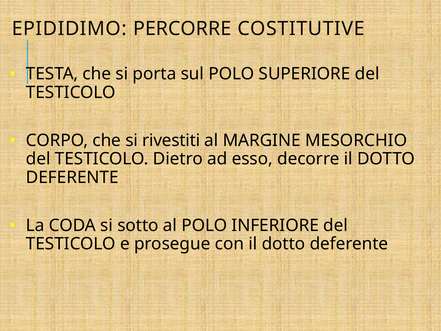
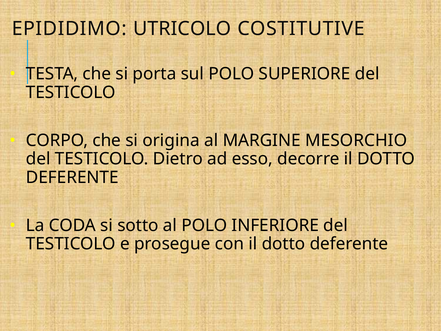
PERCORRE: PERCORRE -> UTRICOLO
rivestiti: rivestiti -> origina
